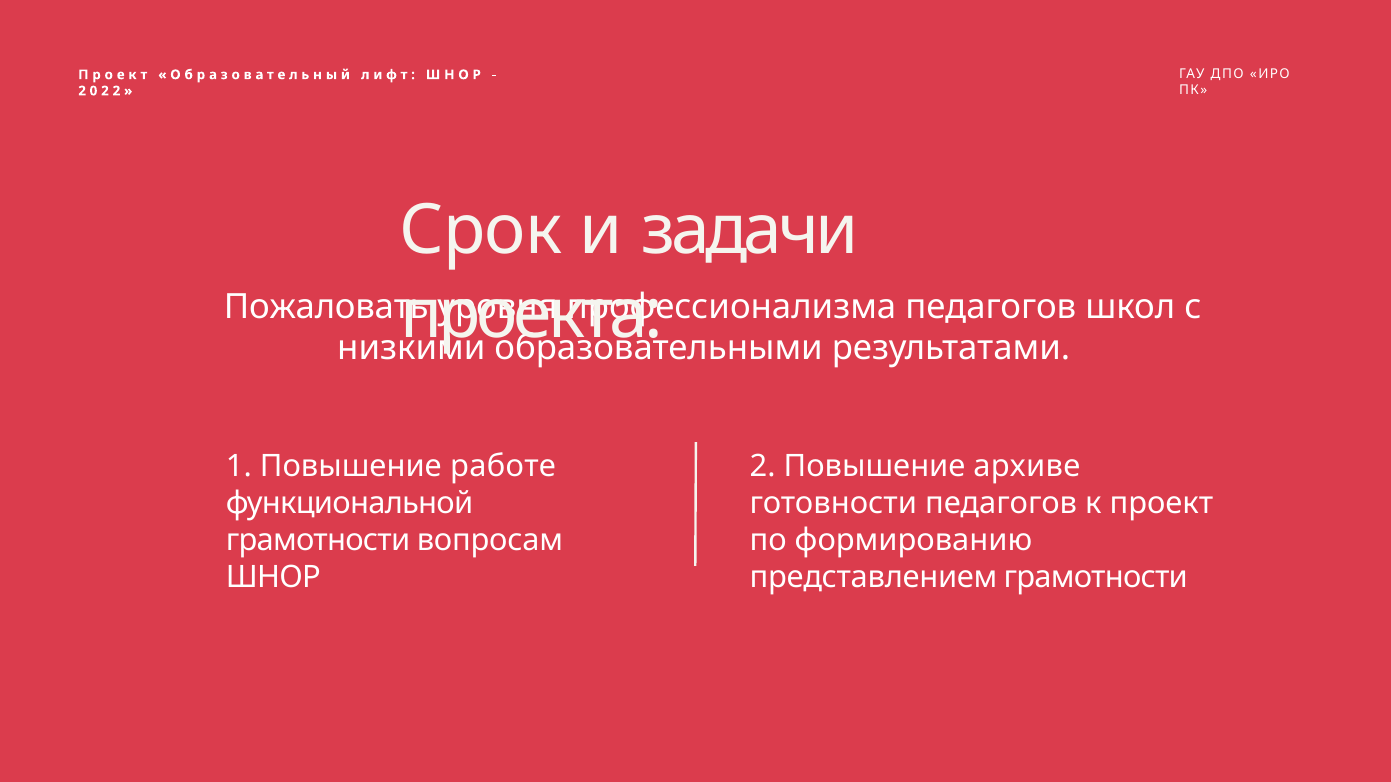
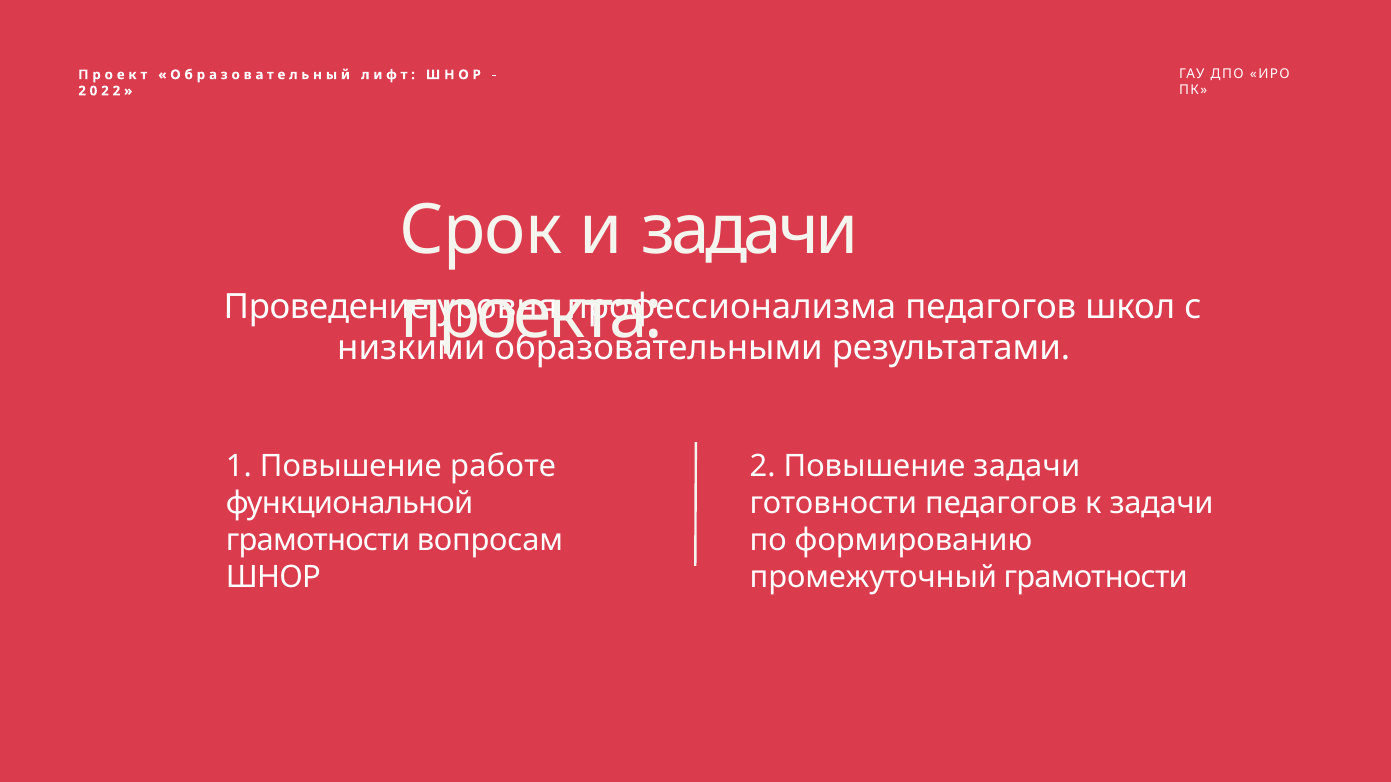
Пожаловать: Пожаловать -> Проведение
Повышение архиве: архиве -> задачи
к проект: проект -> задачи
представлением: представлением -> промежуточный
